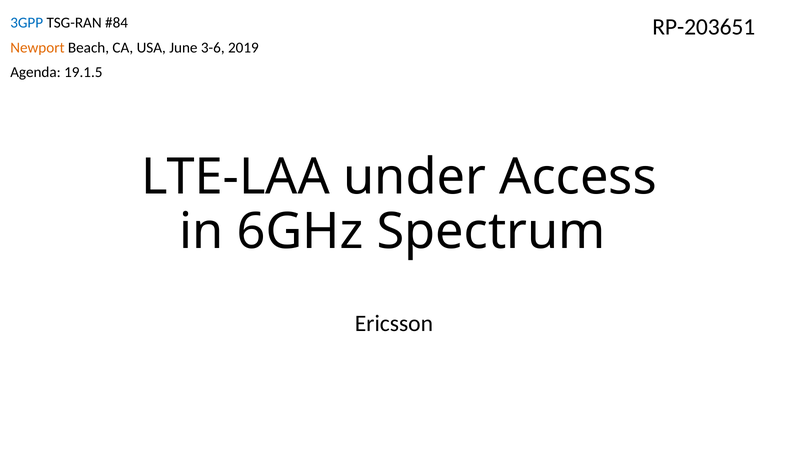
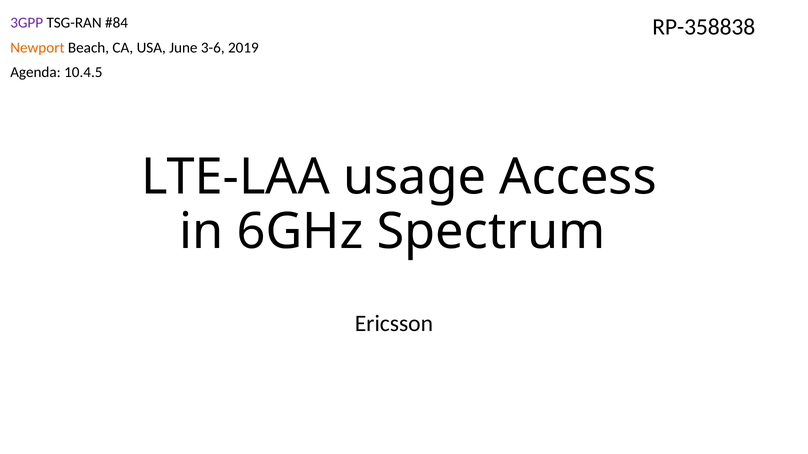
3GPP colour: blue -> purple
RP-203651: RP-203651 -> RP-358838
19.1.5: 19.1.5 -> 10.4.5
under: under -> usage
